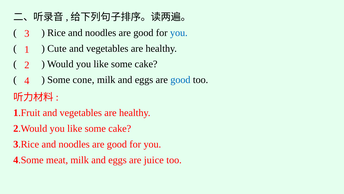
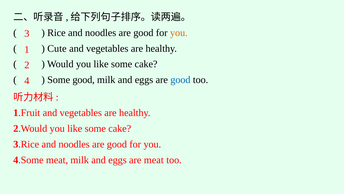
you at (179, 33) colour: blue -> orange
Some cone: cone -> good
are juice: juice -> meat
